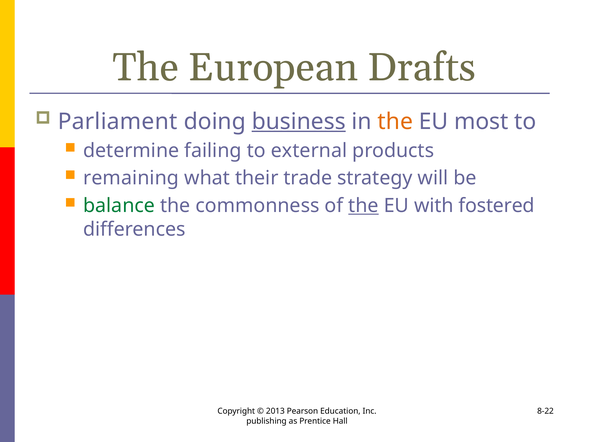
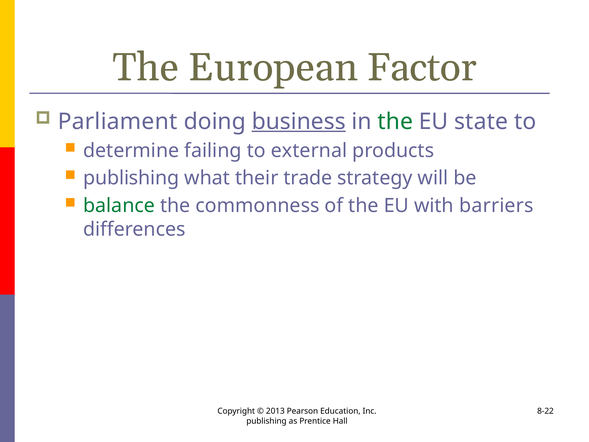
Drafts: Drafts -> Factor
the at (395, 121) colour: orange -> green
most: most -> state
remaining at (131, 178): remaining -> publishing
the at (363, 206) underline: present -> none
fostered: fostered -> barriers
